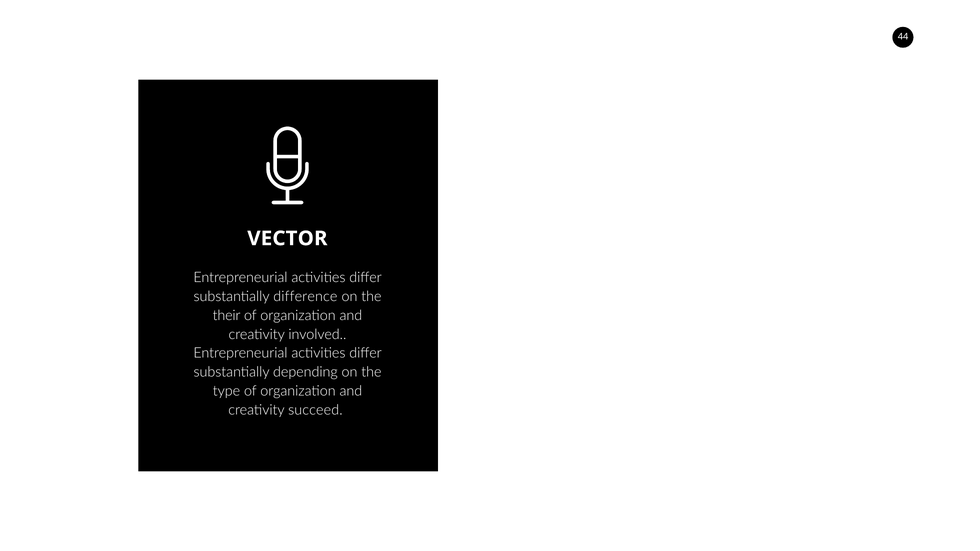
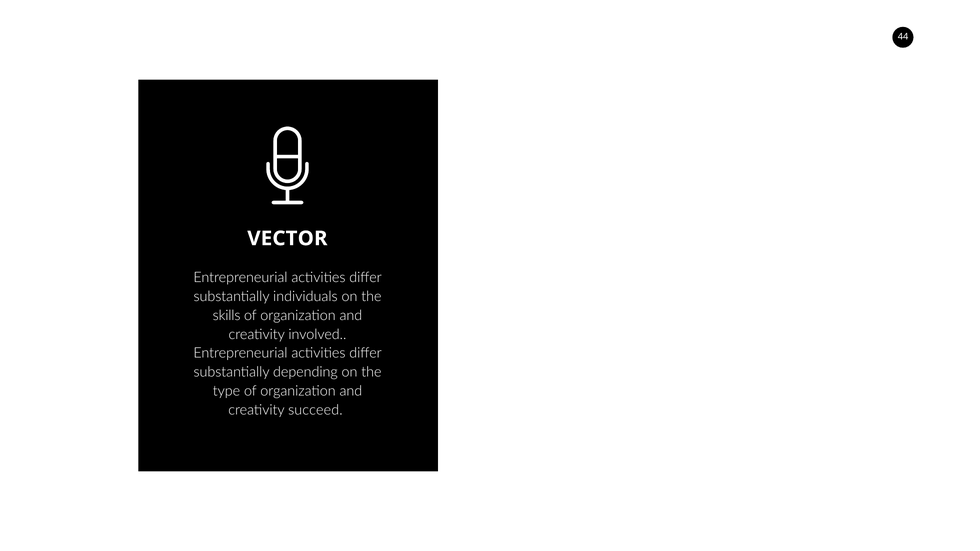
difference: difference -> individuals
their: their -> skills
